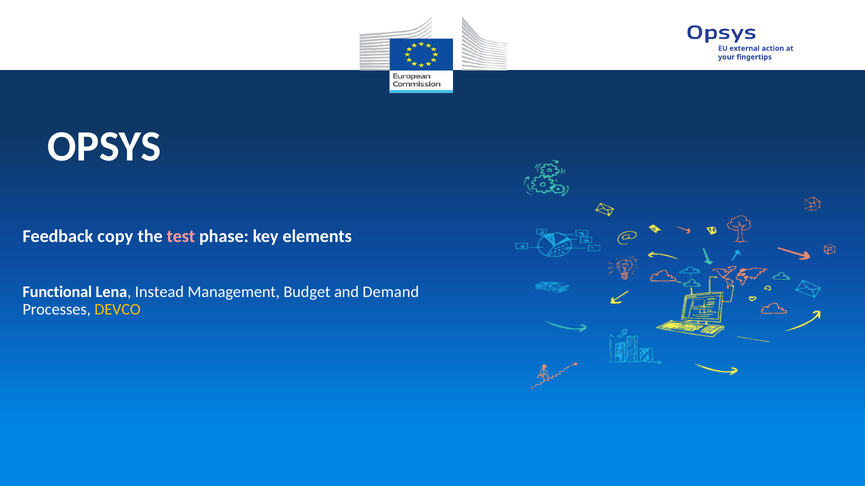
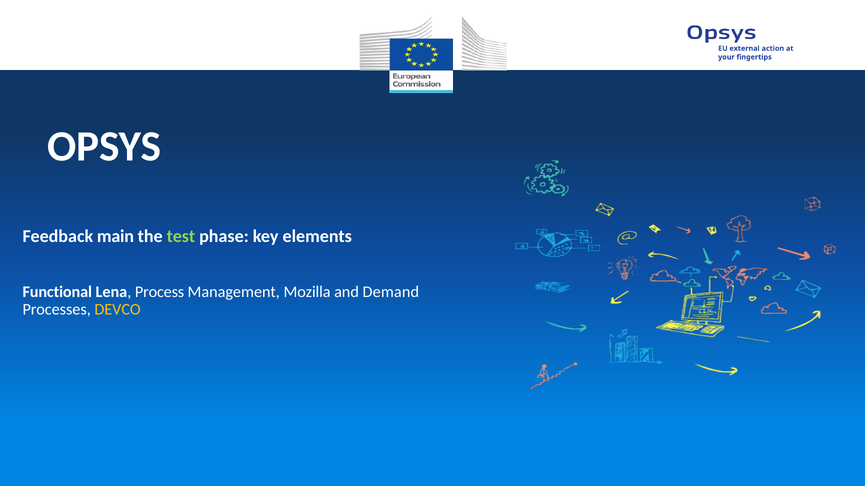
copy: copy -> main
test colour: pink -> light green
Instead: Instead -> Process
Budget: Budget -> Mozilla
